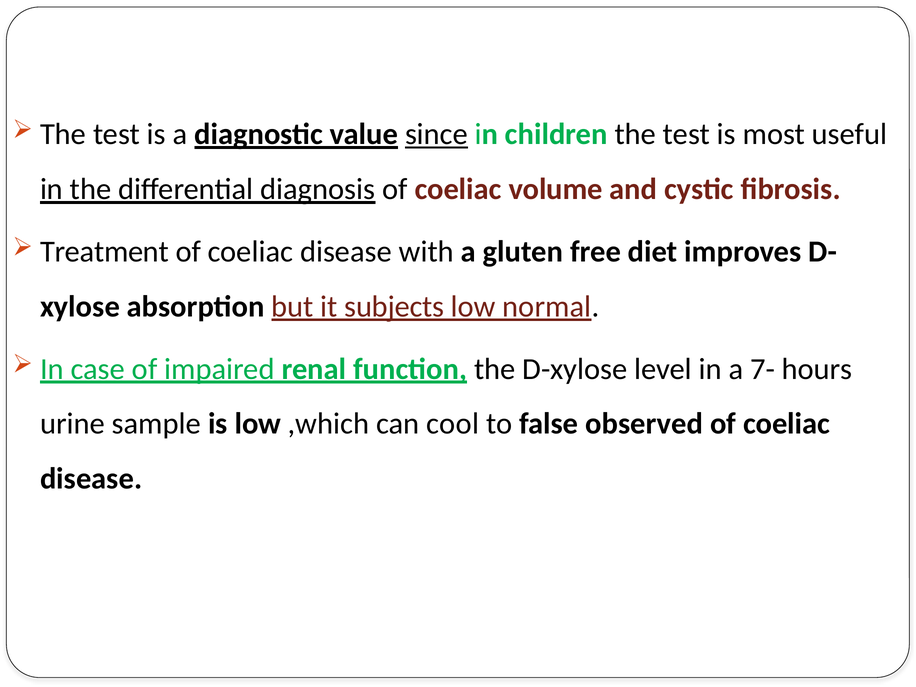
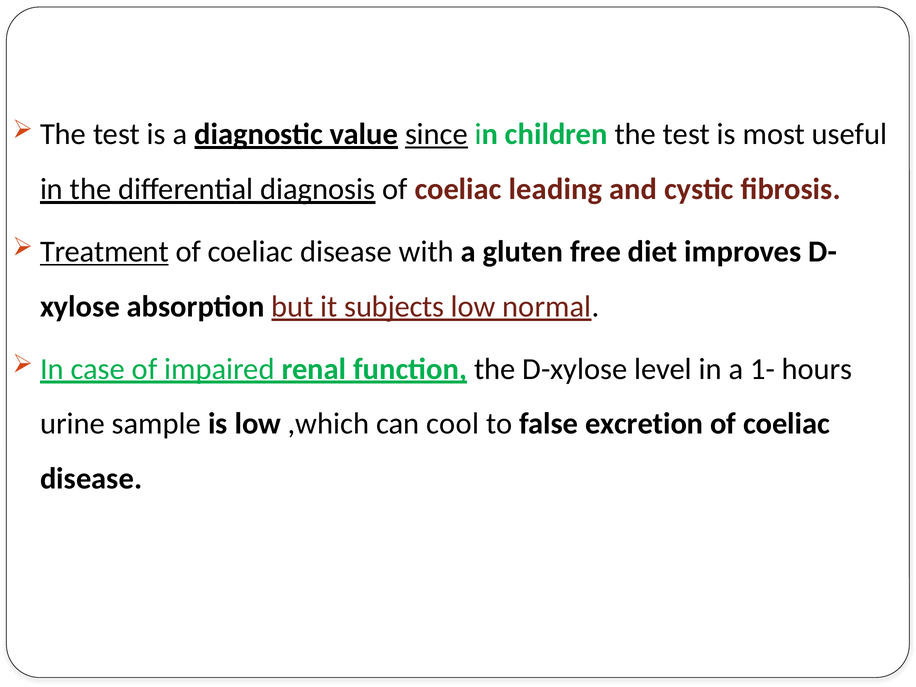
volume: volume -> leading
Treatment underline: none -> present
7-: 7- -> 1-
observed: observed -> excretion
